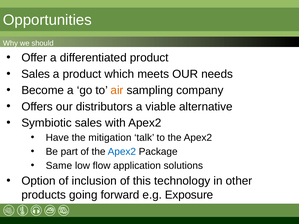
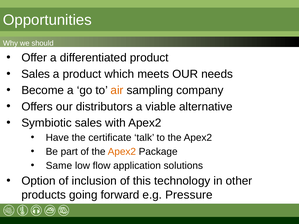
mitigation: mitigation -> certificate
Apex2 at (122, 152) colour: blue -> orange
Exposure: Exposure -> Pressure
